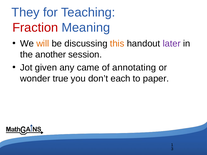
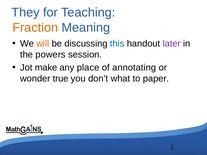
Fraction colour: red -> orange
this colour: orange -> blue
another: another -> powers
given: given -> make
came: came -> place
each: each -> what
